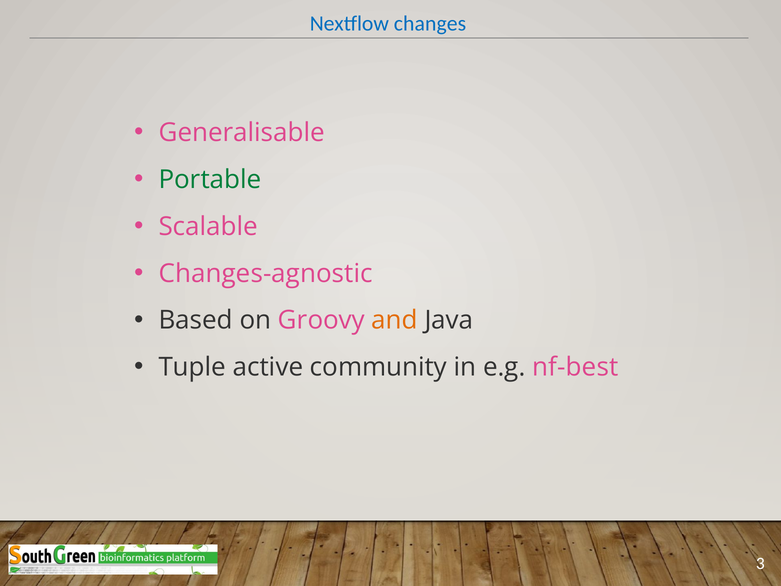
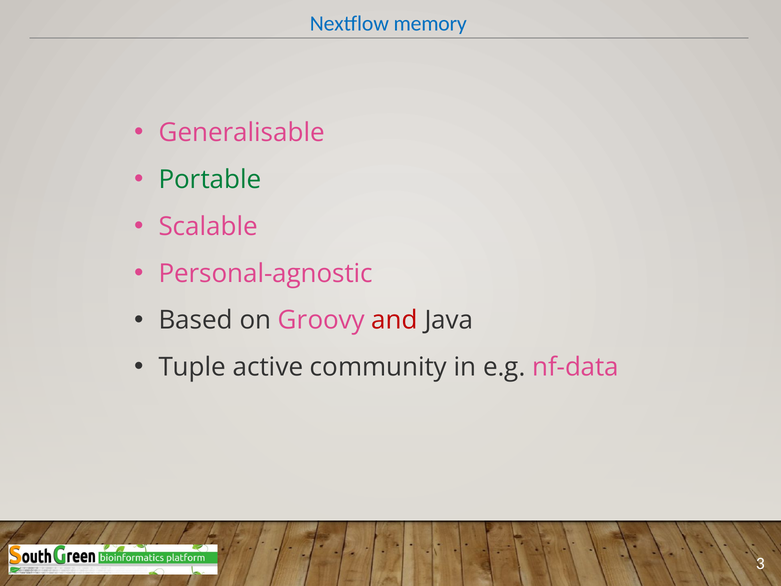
changes: changes -> memory
Changes-agnostic: Changes-agnostic -> Personal-agnostic
and colour: orange -> red
nf-best: nf-best -> nf-data
